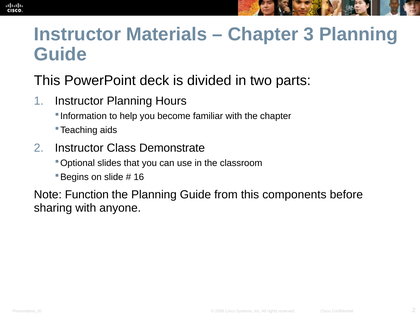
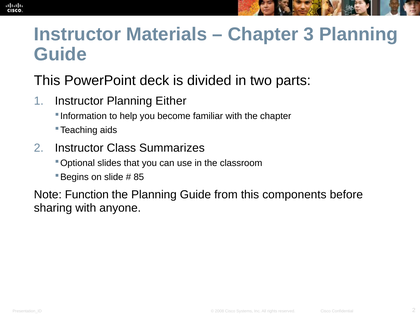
Hours: Hours -> Either
Demonstrate: Demonstrate -> Summarizes
16: 16 -> 85
